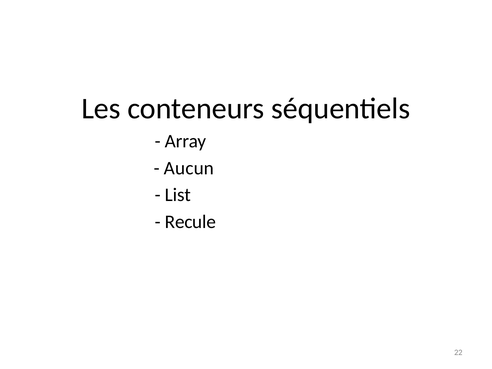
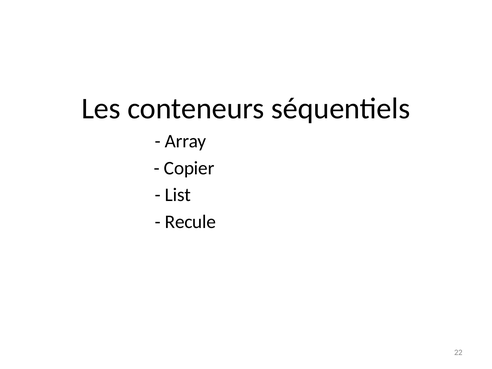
Aucun: Aucun -> Copier
